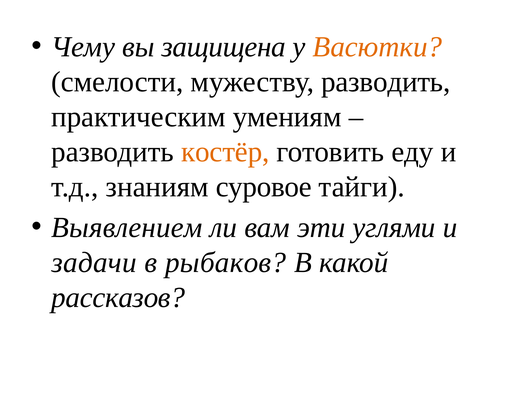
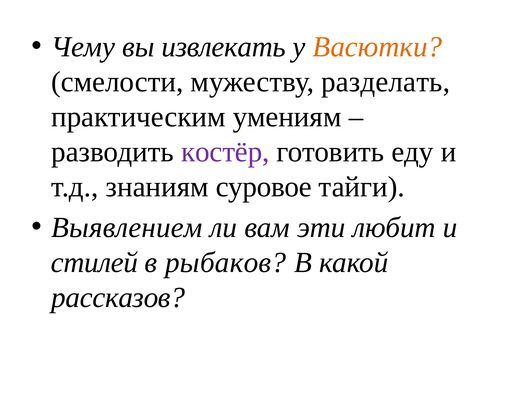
защищена: защищена -> извлекать
мужеству разводить: разводить -> разделать
костёр colour: orange -> purple
углями: углями -> любит
задачи: задачи -> стилей
